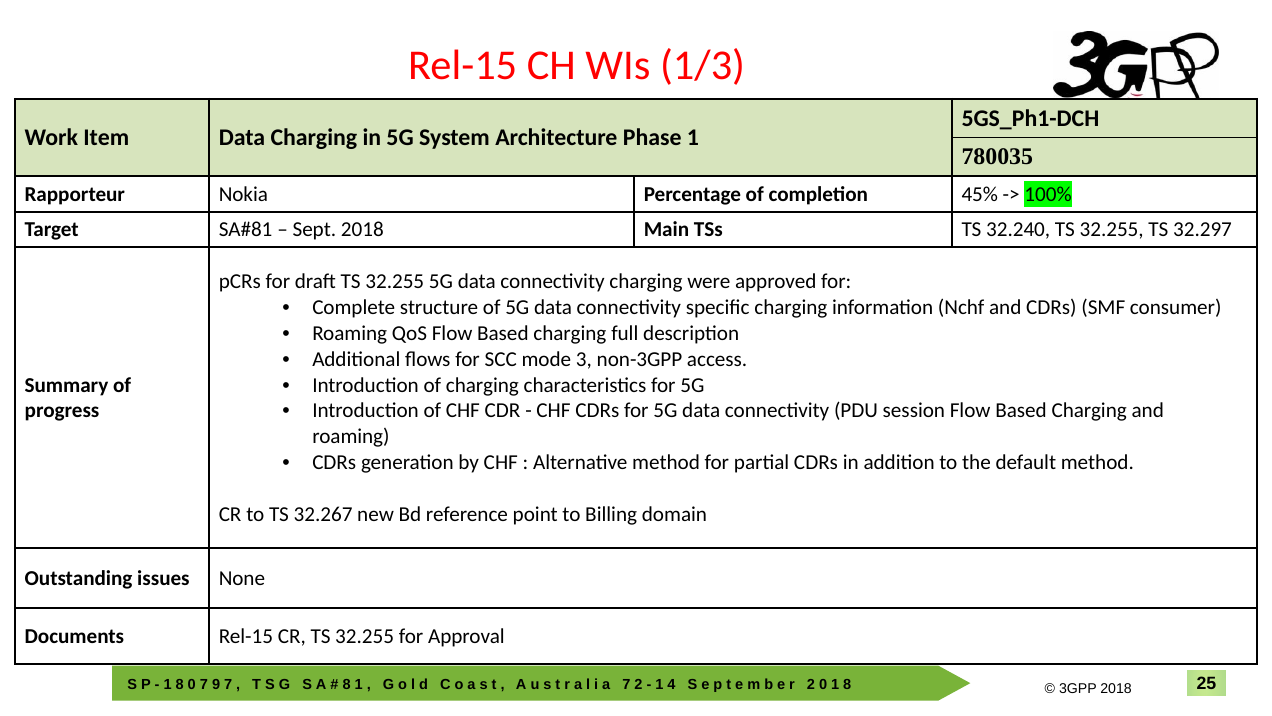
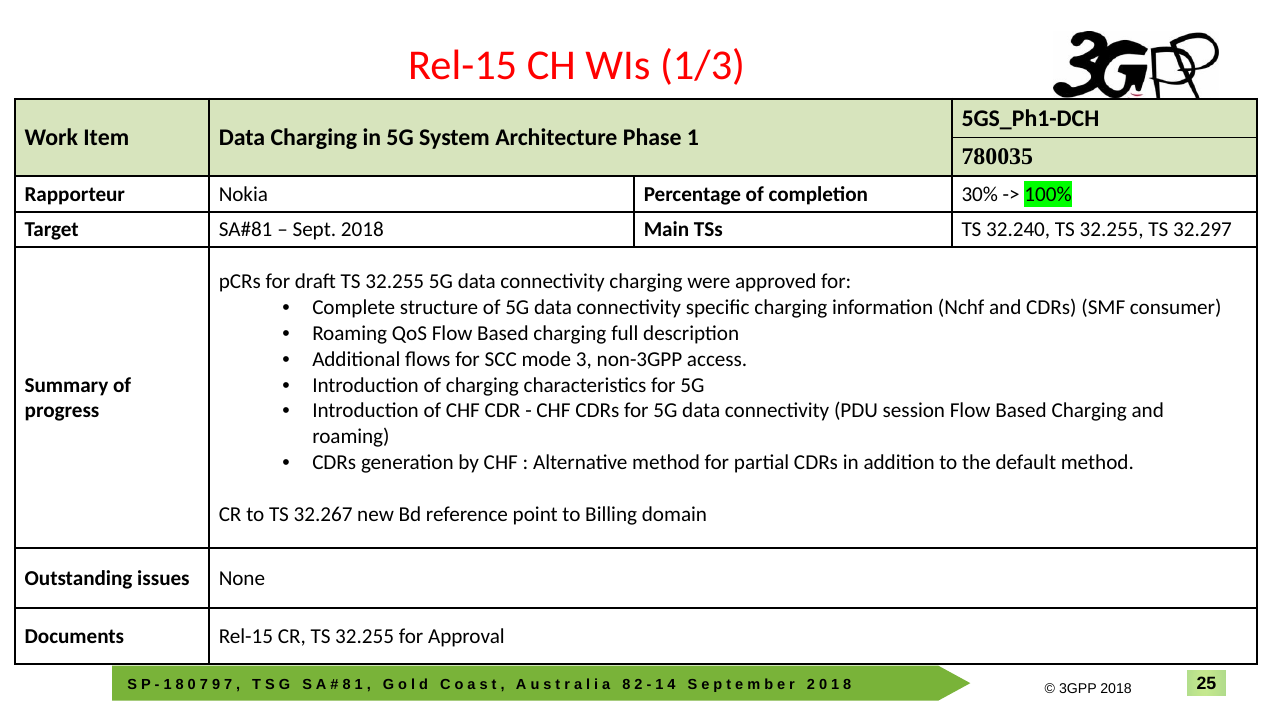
45%: 45% -> 30%
7 at (626, 685): 7 -> 8
